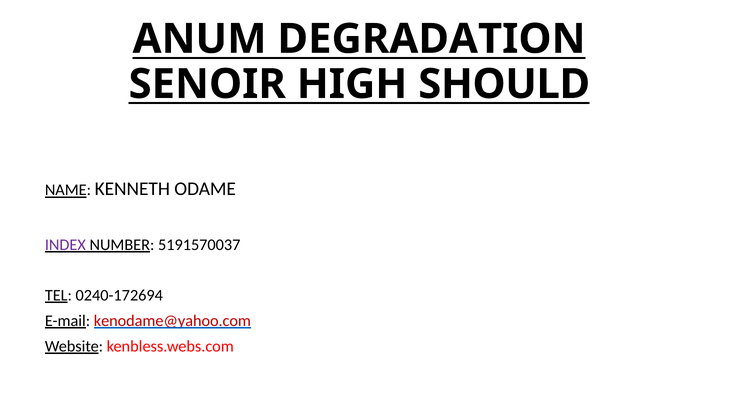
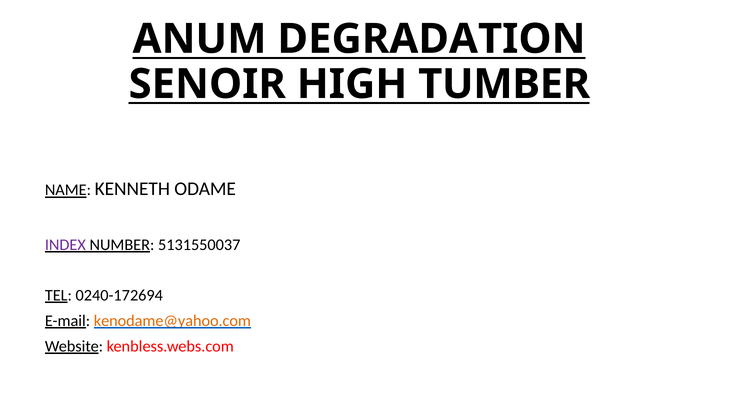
SHOULD: SHOULD -> TUMBER
5191570037: 5191570037 -> 5131550037
kenodame@yahoo.com colour: red -> orange
